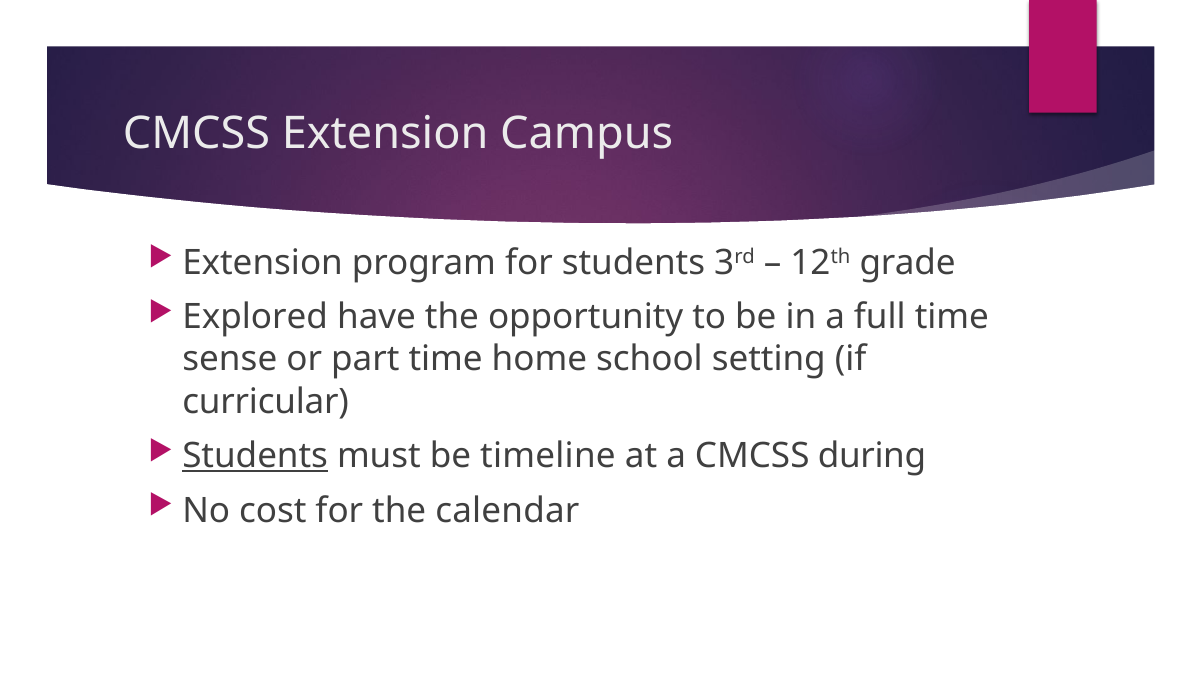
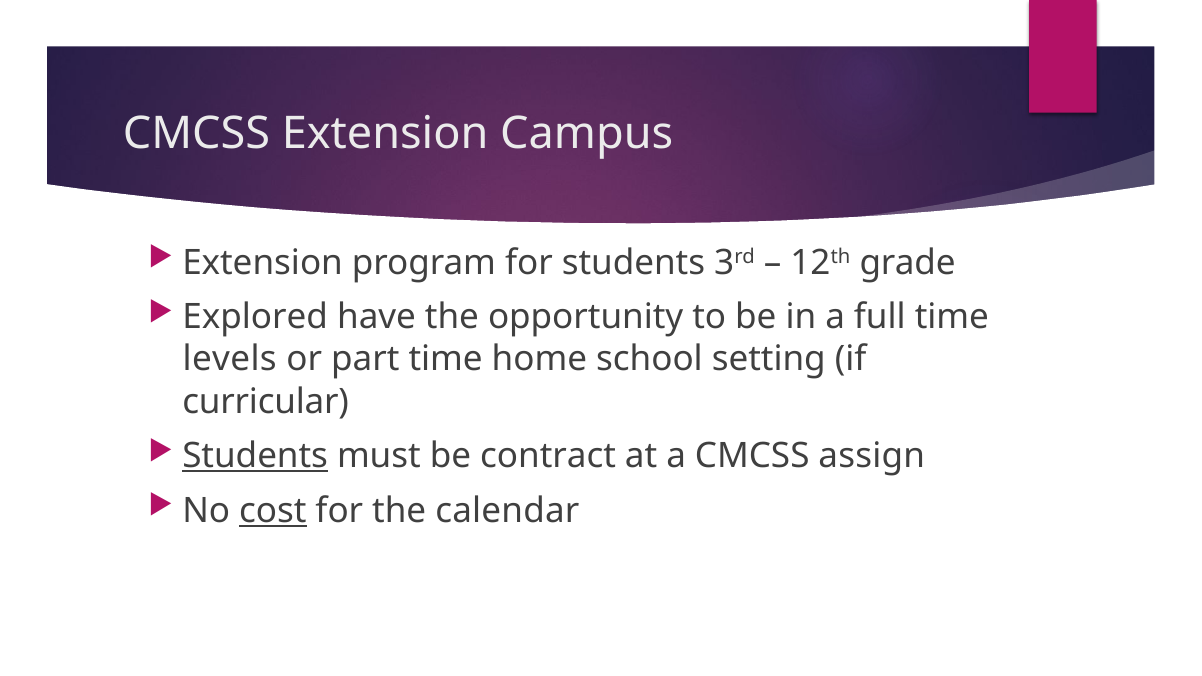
sense: sense -> levels
timeline: timeline -> contract
during: during -> assign
cost underline: none -> present
